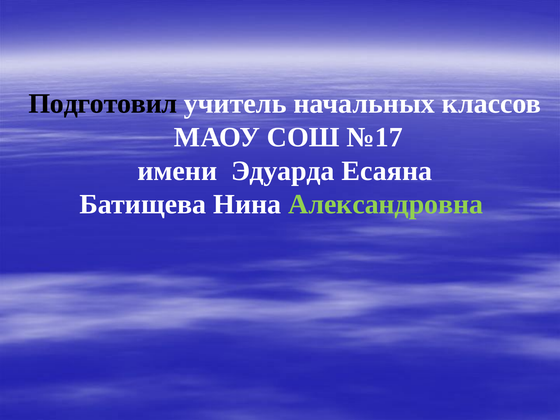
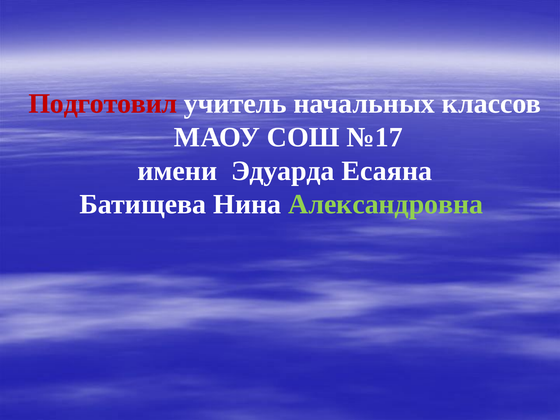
Подготовил colour: black -> red
